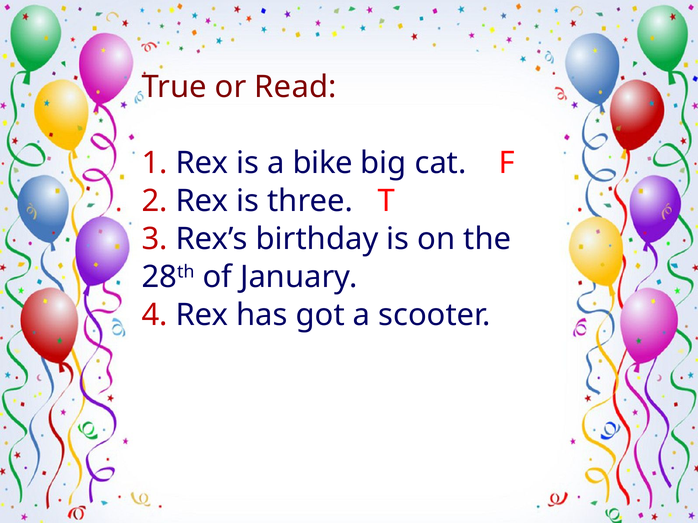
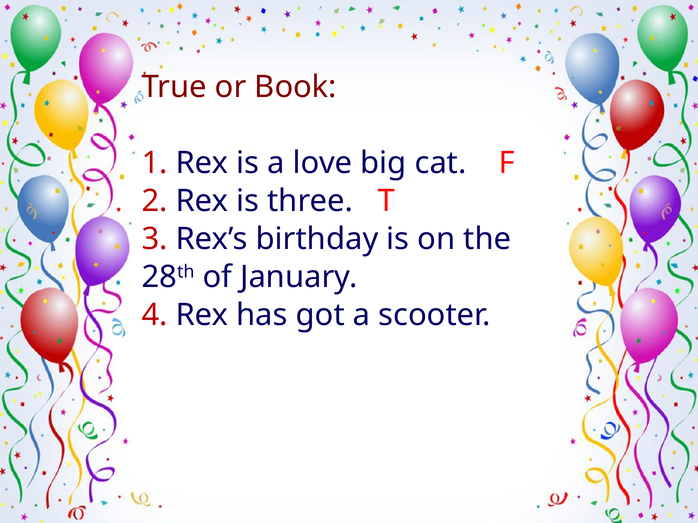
Read: Read -> Book
bike: bike -> love
